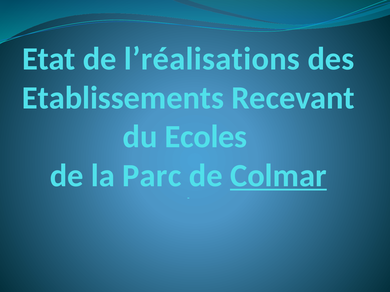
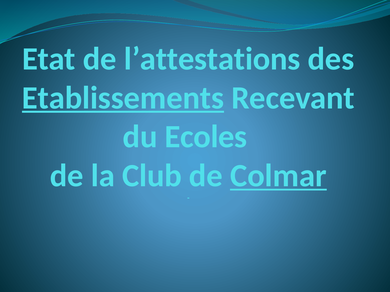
l’réalisations: l’réalisations -> l’attestations
Etablissements underline: none -> present
Parc: Parc -> Club
